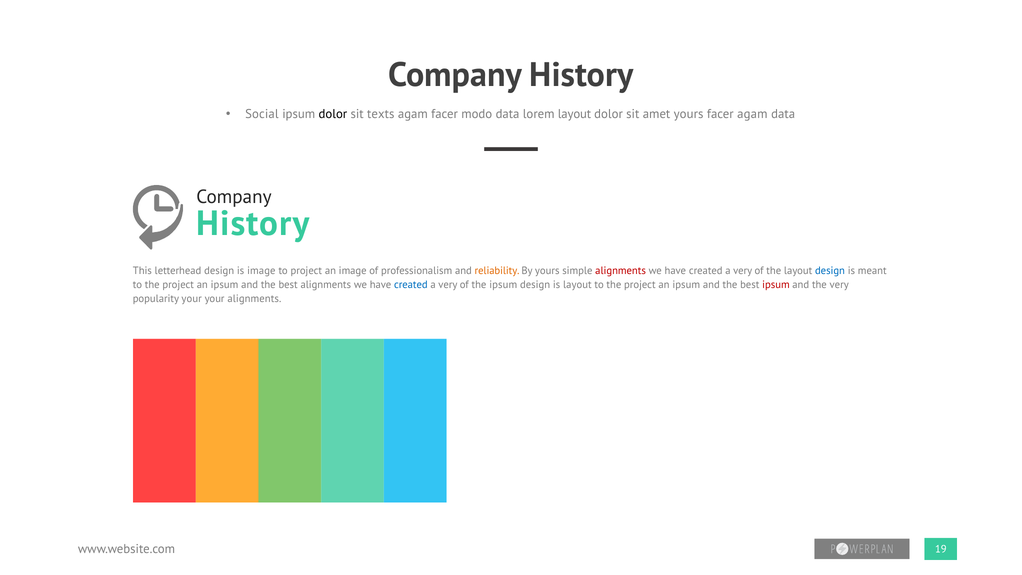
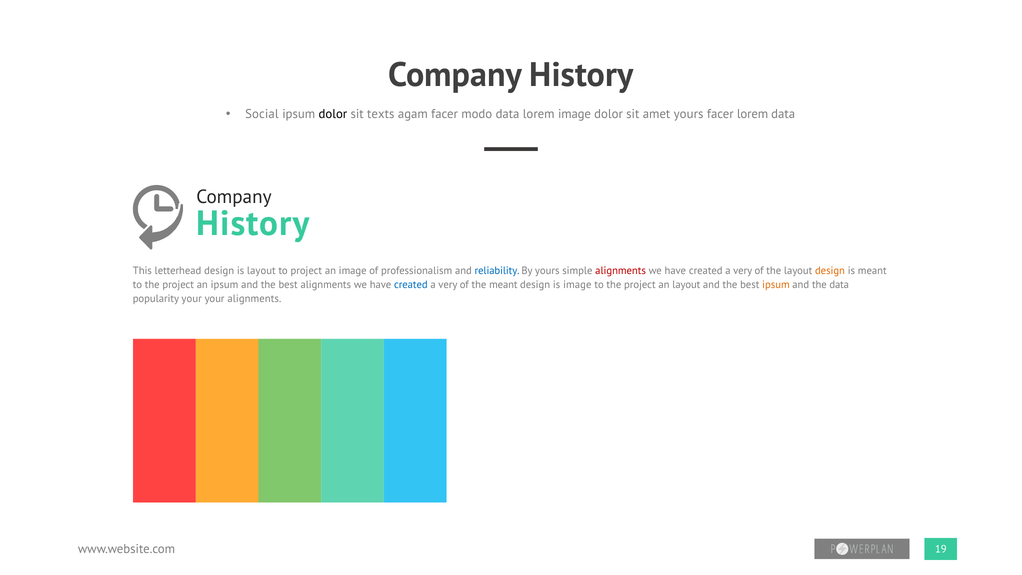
lorem layout: layout -> image
facer agam: agam -> lorem
is image: image -> layout
reliability colour: orange -> blue
design at (830, 271) colour: blue -> orange
the ipsum: ipsum -> meant
is layout: layout -> image
ipsum at (686, 285): ipsum -> layout
ipsum at (776, 285) colour: red -> orange
the very: very -> data
